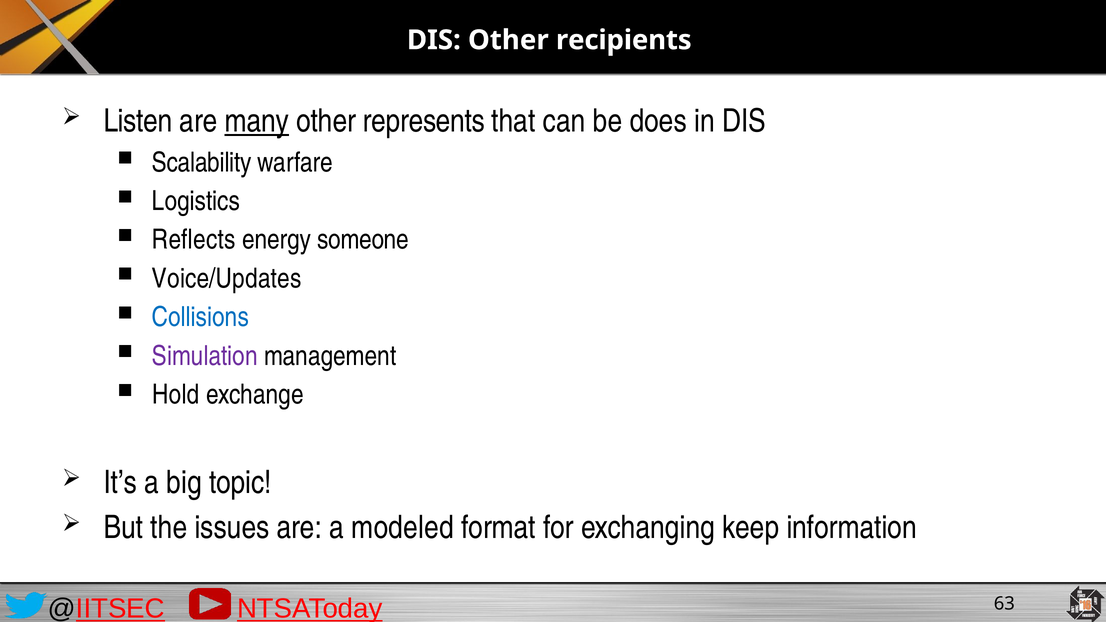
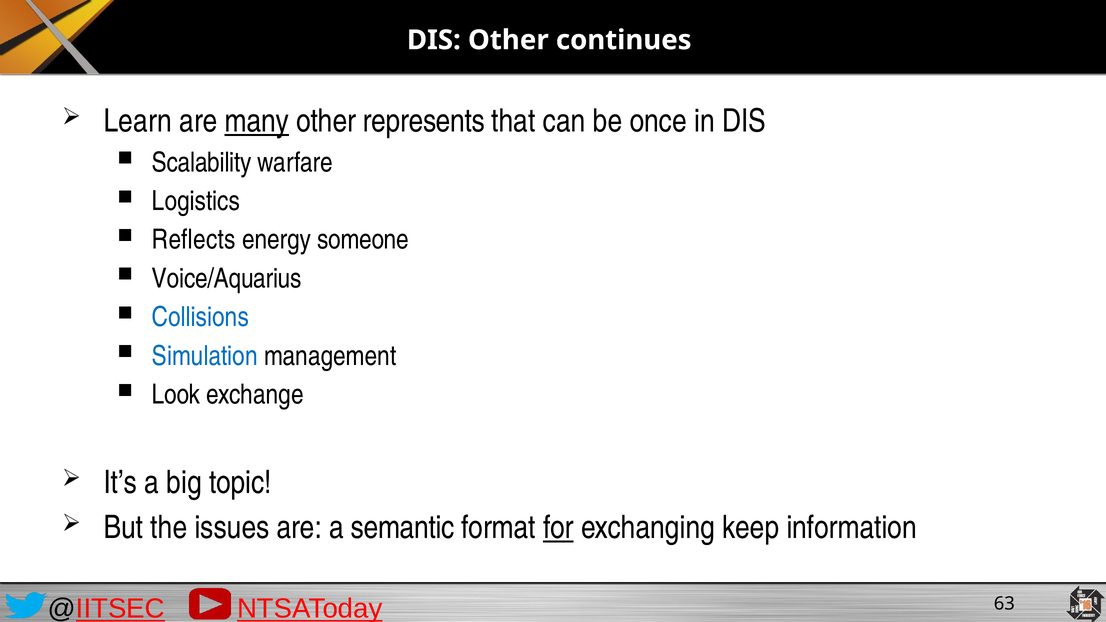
recipients: recipients -> continues
Listen: Listen -> Learn
does: does -> once
Voice/Updates: Voice/Updates -> Voice/Aquarius
Simulation colour: purple -> blue
Hold: Hold -> Look
modeled: modeled -> semantic
for underline: none -> present
